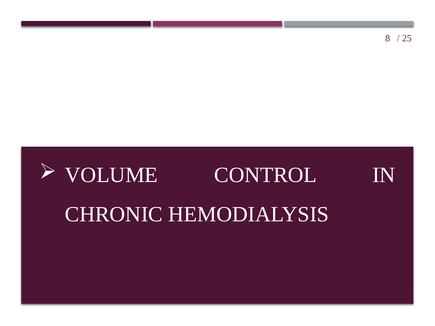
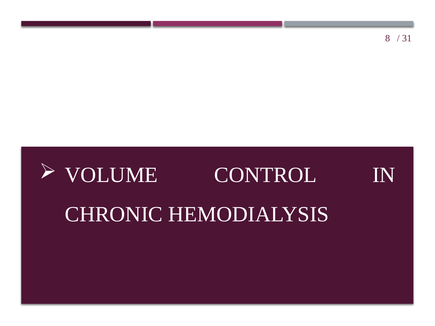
25: 25 -> 31
